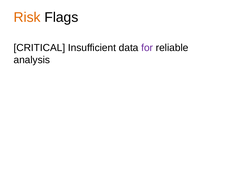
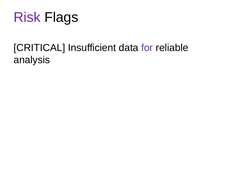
Risk colour: orange -> purple
